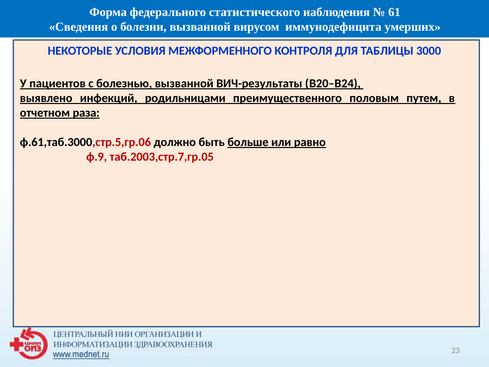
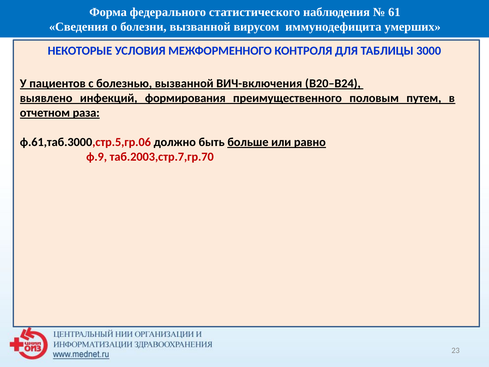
ВИЧ-результаты: ВИЧ-результаты -> ВИЧ-включения
родильницами: родильницами -> формирования
таб.2003,стр.7,гр.05: таб.2003,стр.7,гр.05 -> таб.2003,стр.7,гр.70
